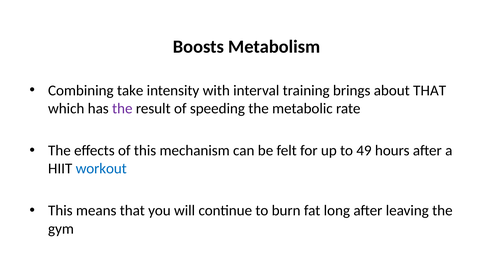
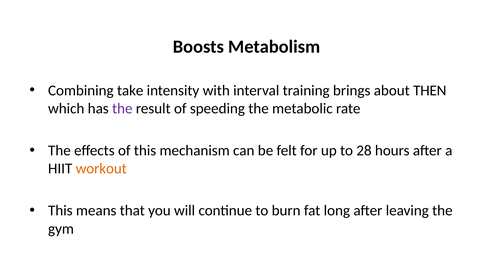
about THAT: THAT -> THEN
49: 49 -> 28
workout colour: blue -> orange
